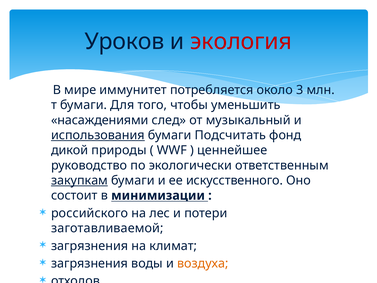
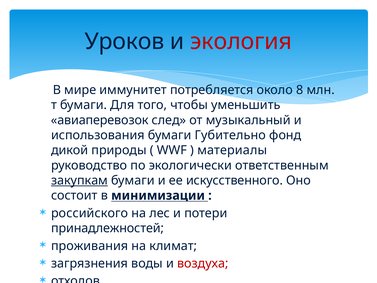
3: 3 -> 8
насаждениями: насаждениями -> авиаперевозок
использования underline: present -> none
Подсчитать: Подсчитать -> Губительно
ценнейшее: ценнейшее -> материалы
заготавливаемой: заготавливаемой -> принадлежностей
загрязнения at (90, 246): загрязнения -> проживания
воздуха colour: orange -> red
